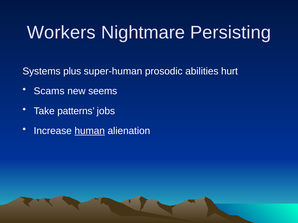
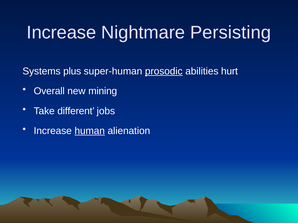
Workers at (61, 33): Workers -> Increase
prosodic underline: none -> present
Scams: Scams -> Overall
seems: seems -> mining
patterns: patterns -> different
